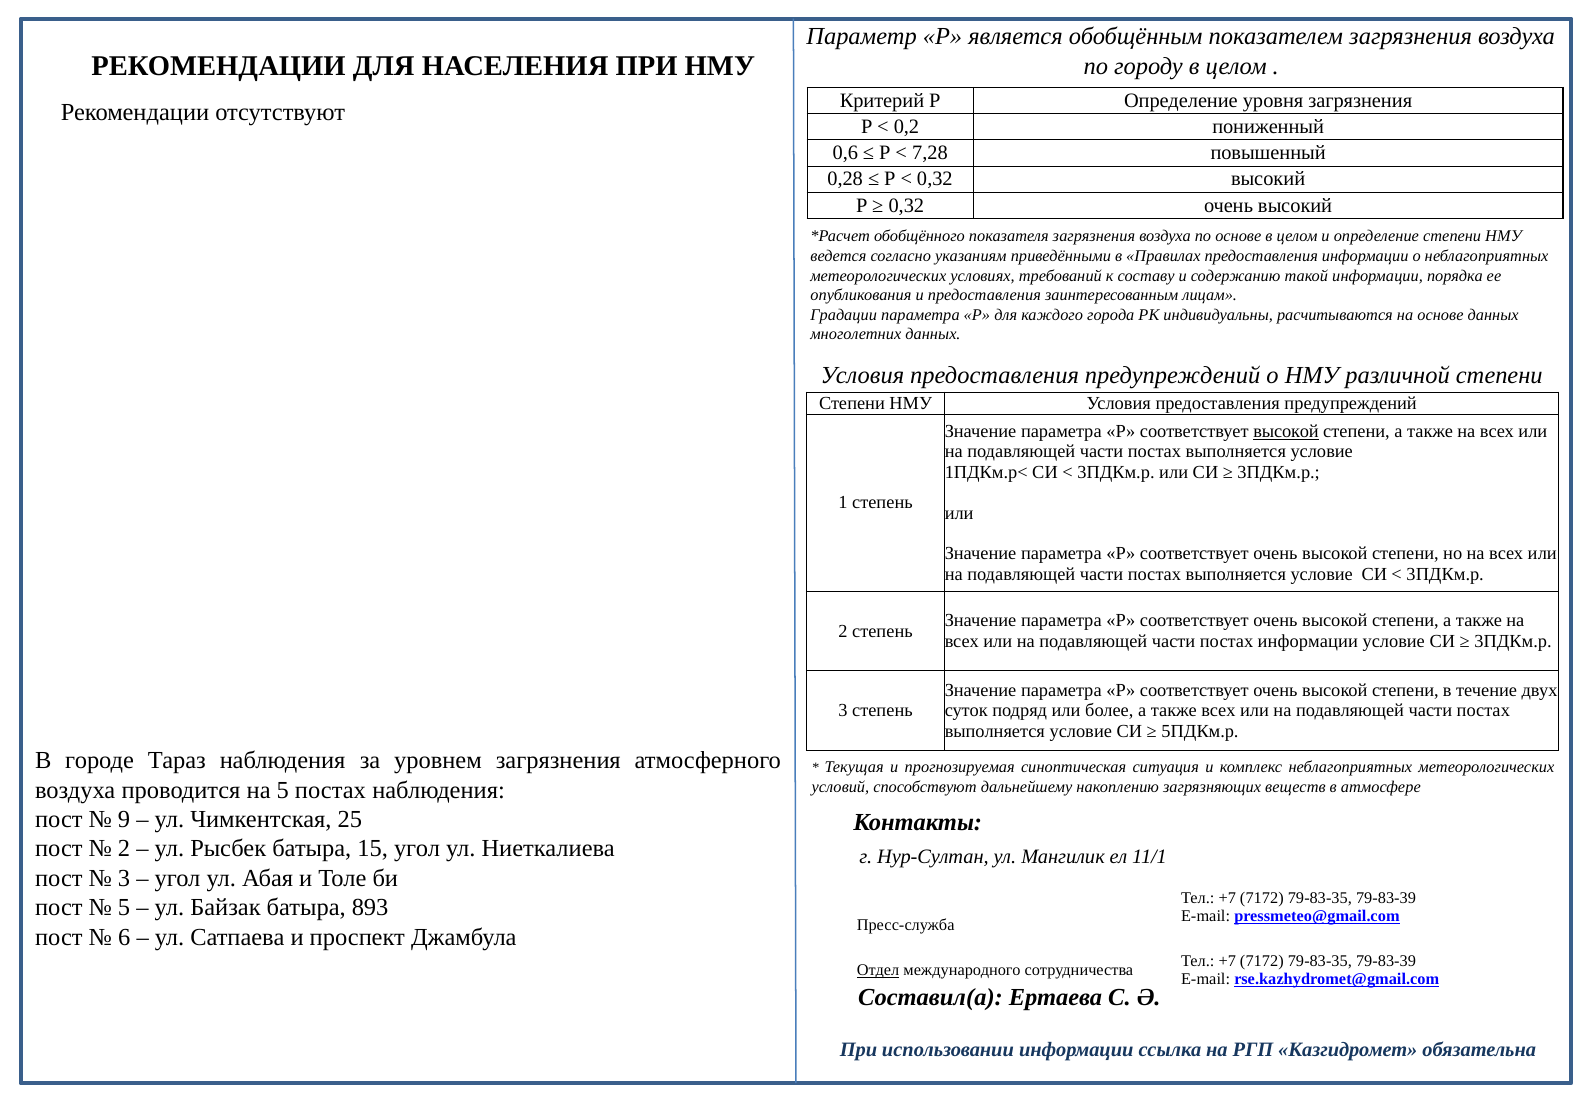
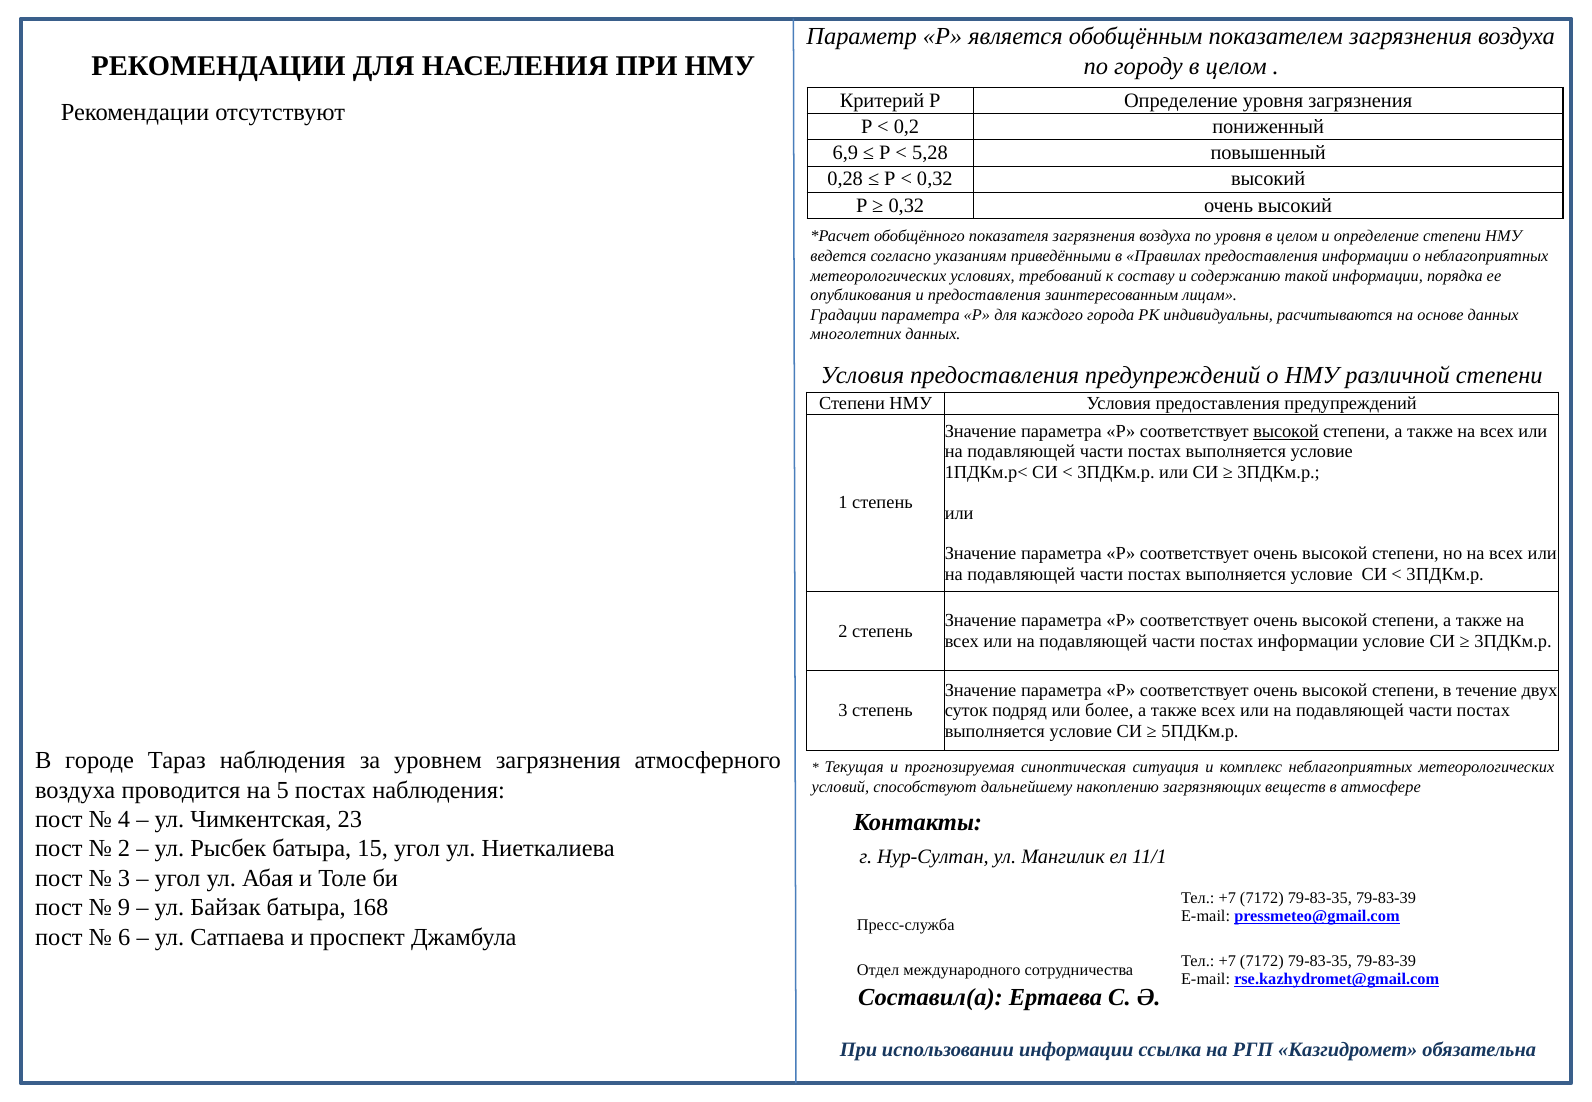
0,6: 0,6 -> 6,9
7,28: 7,28 -> 5,28
по основе: основе -> уровня
9: 9 -> 4
25: 25 -> 23
5 at (124, 908): 5 -> 9
893: 893 -> 168
Отдел underline: present -> none
